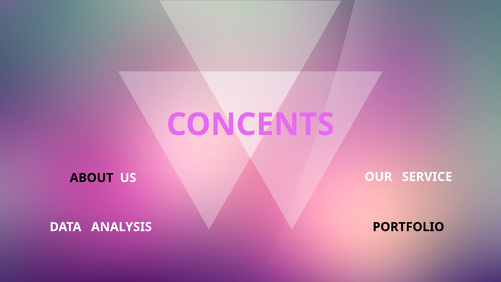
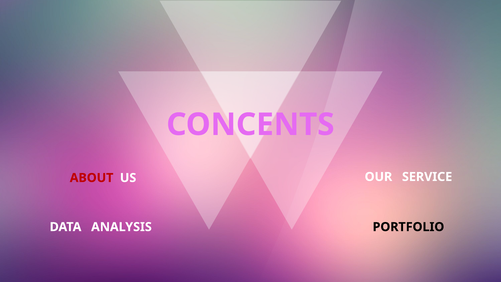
ABOUT colour: black -> red
